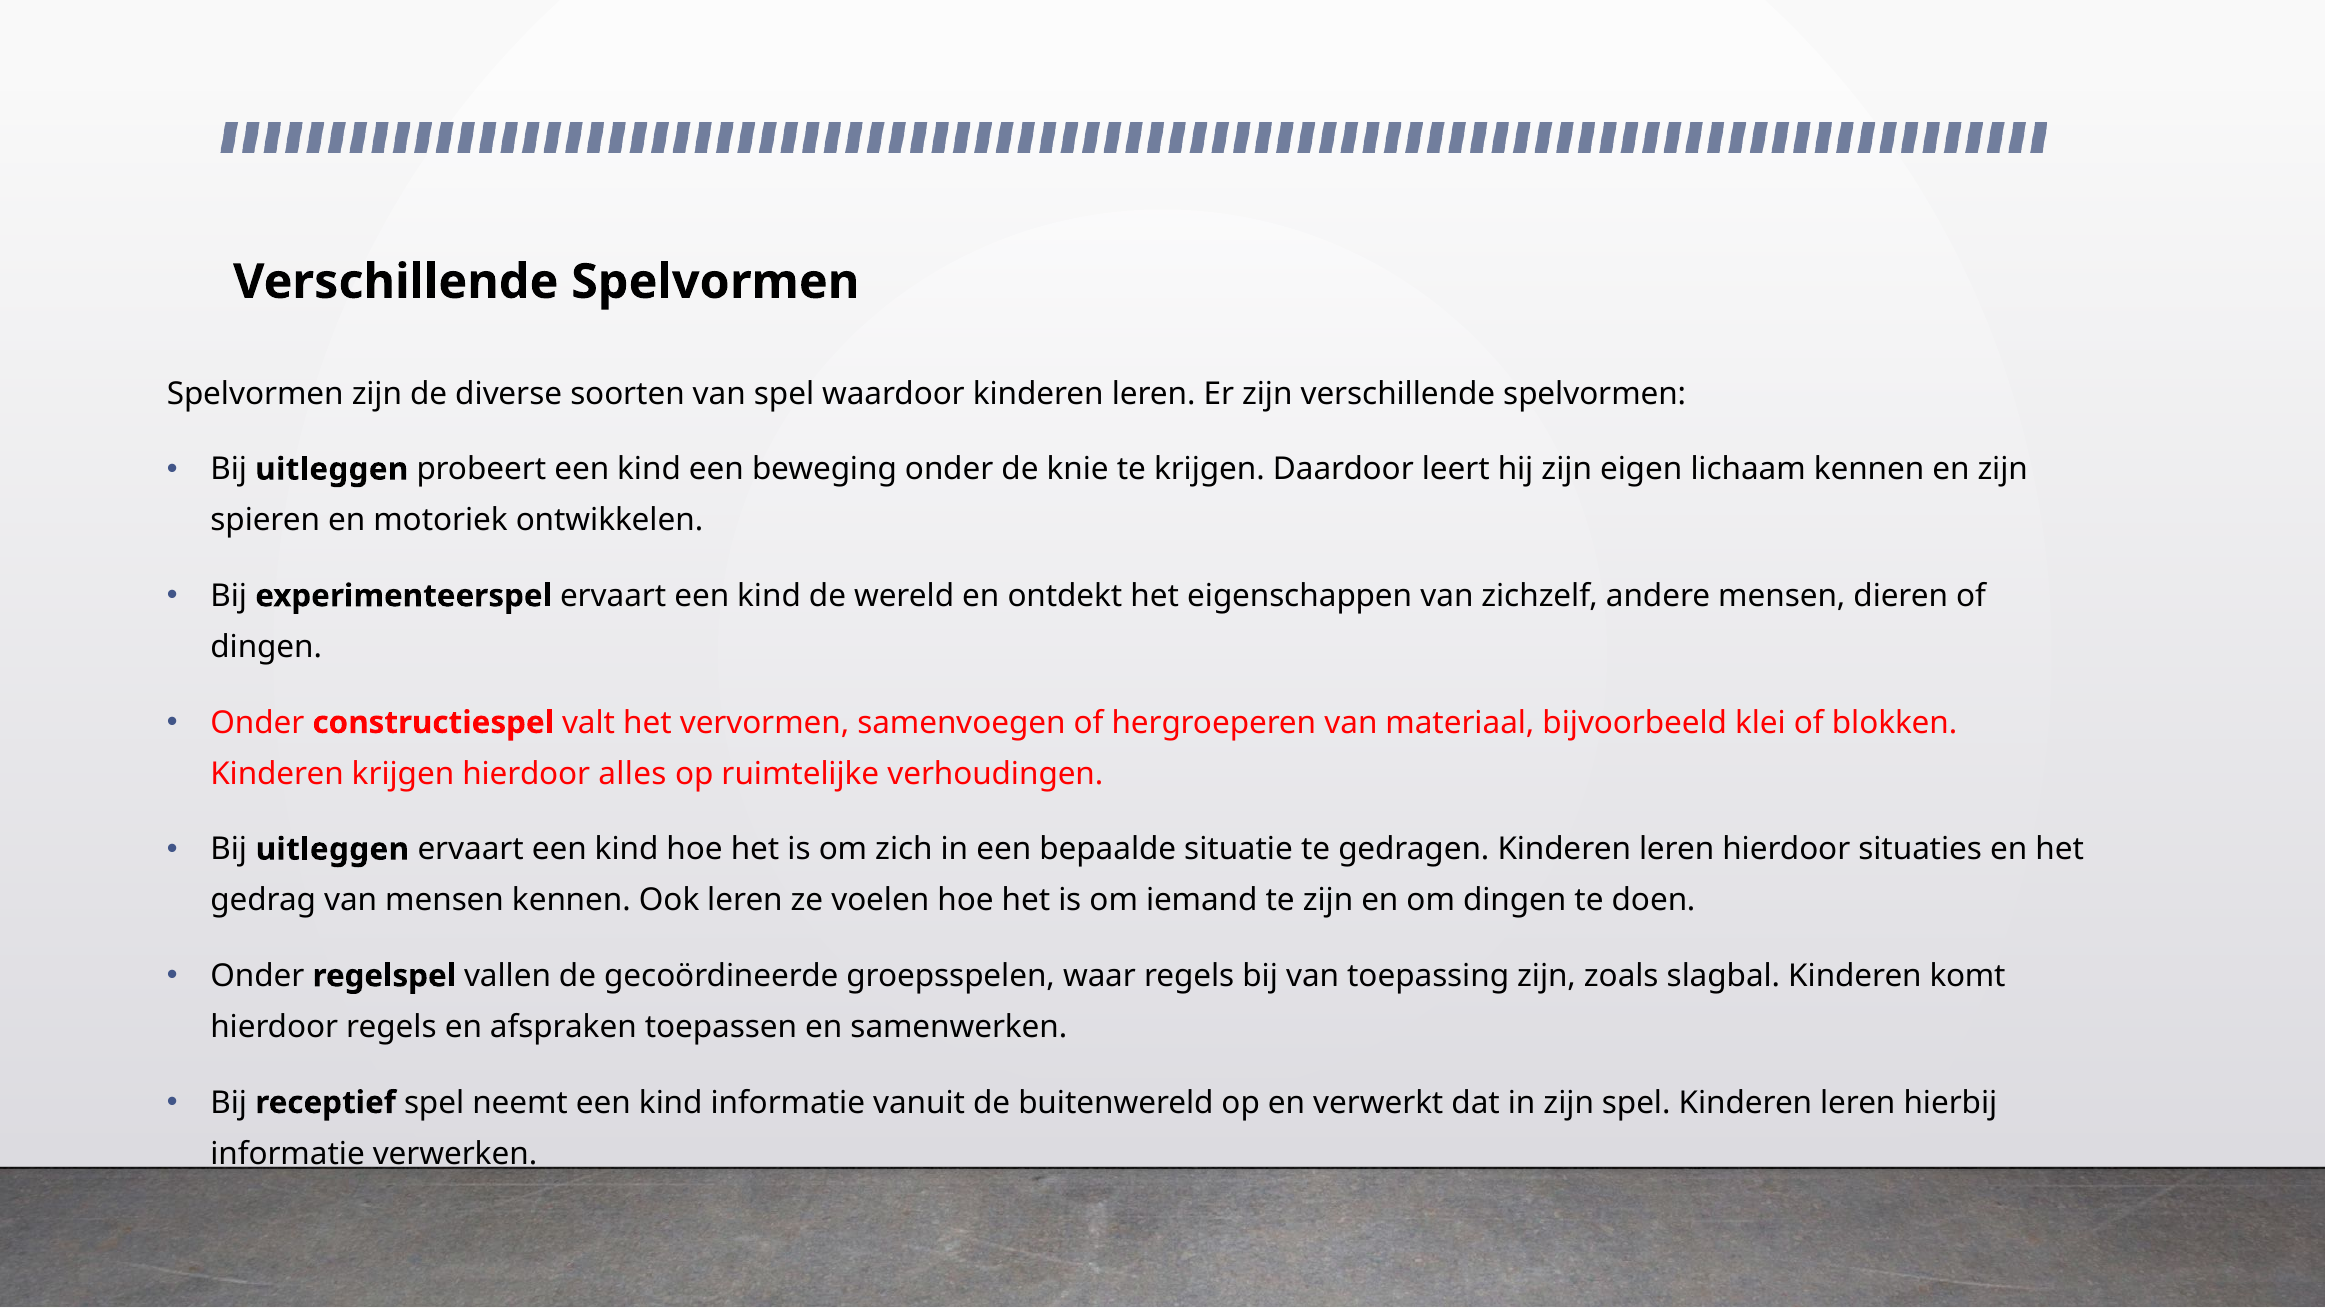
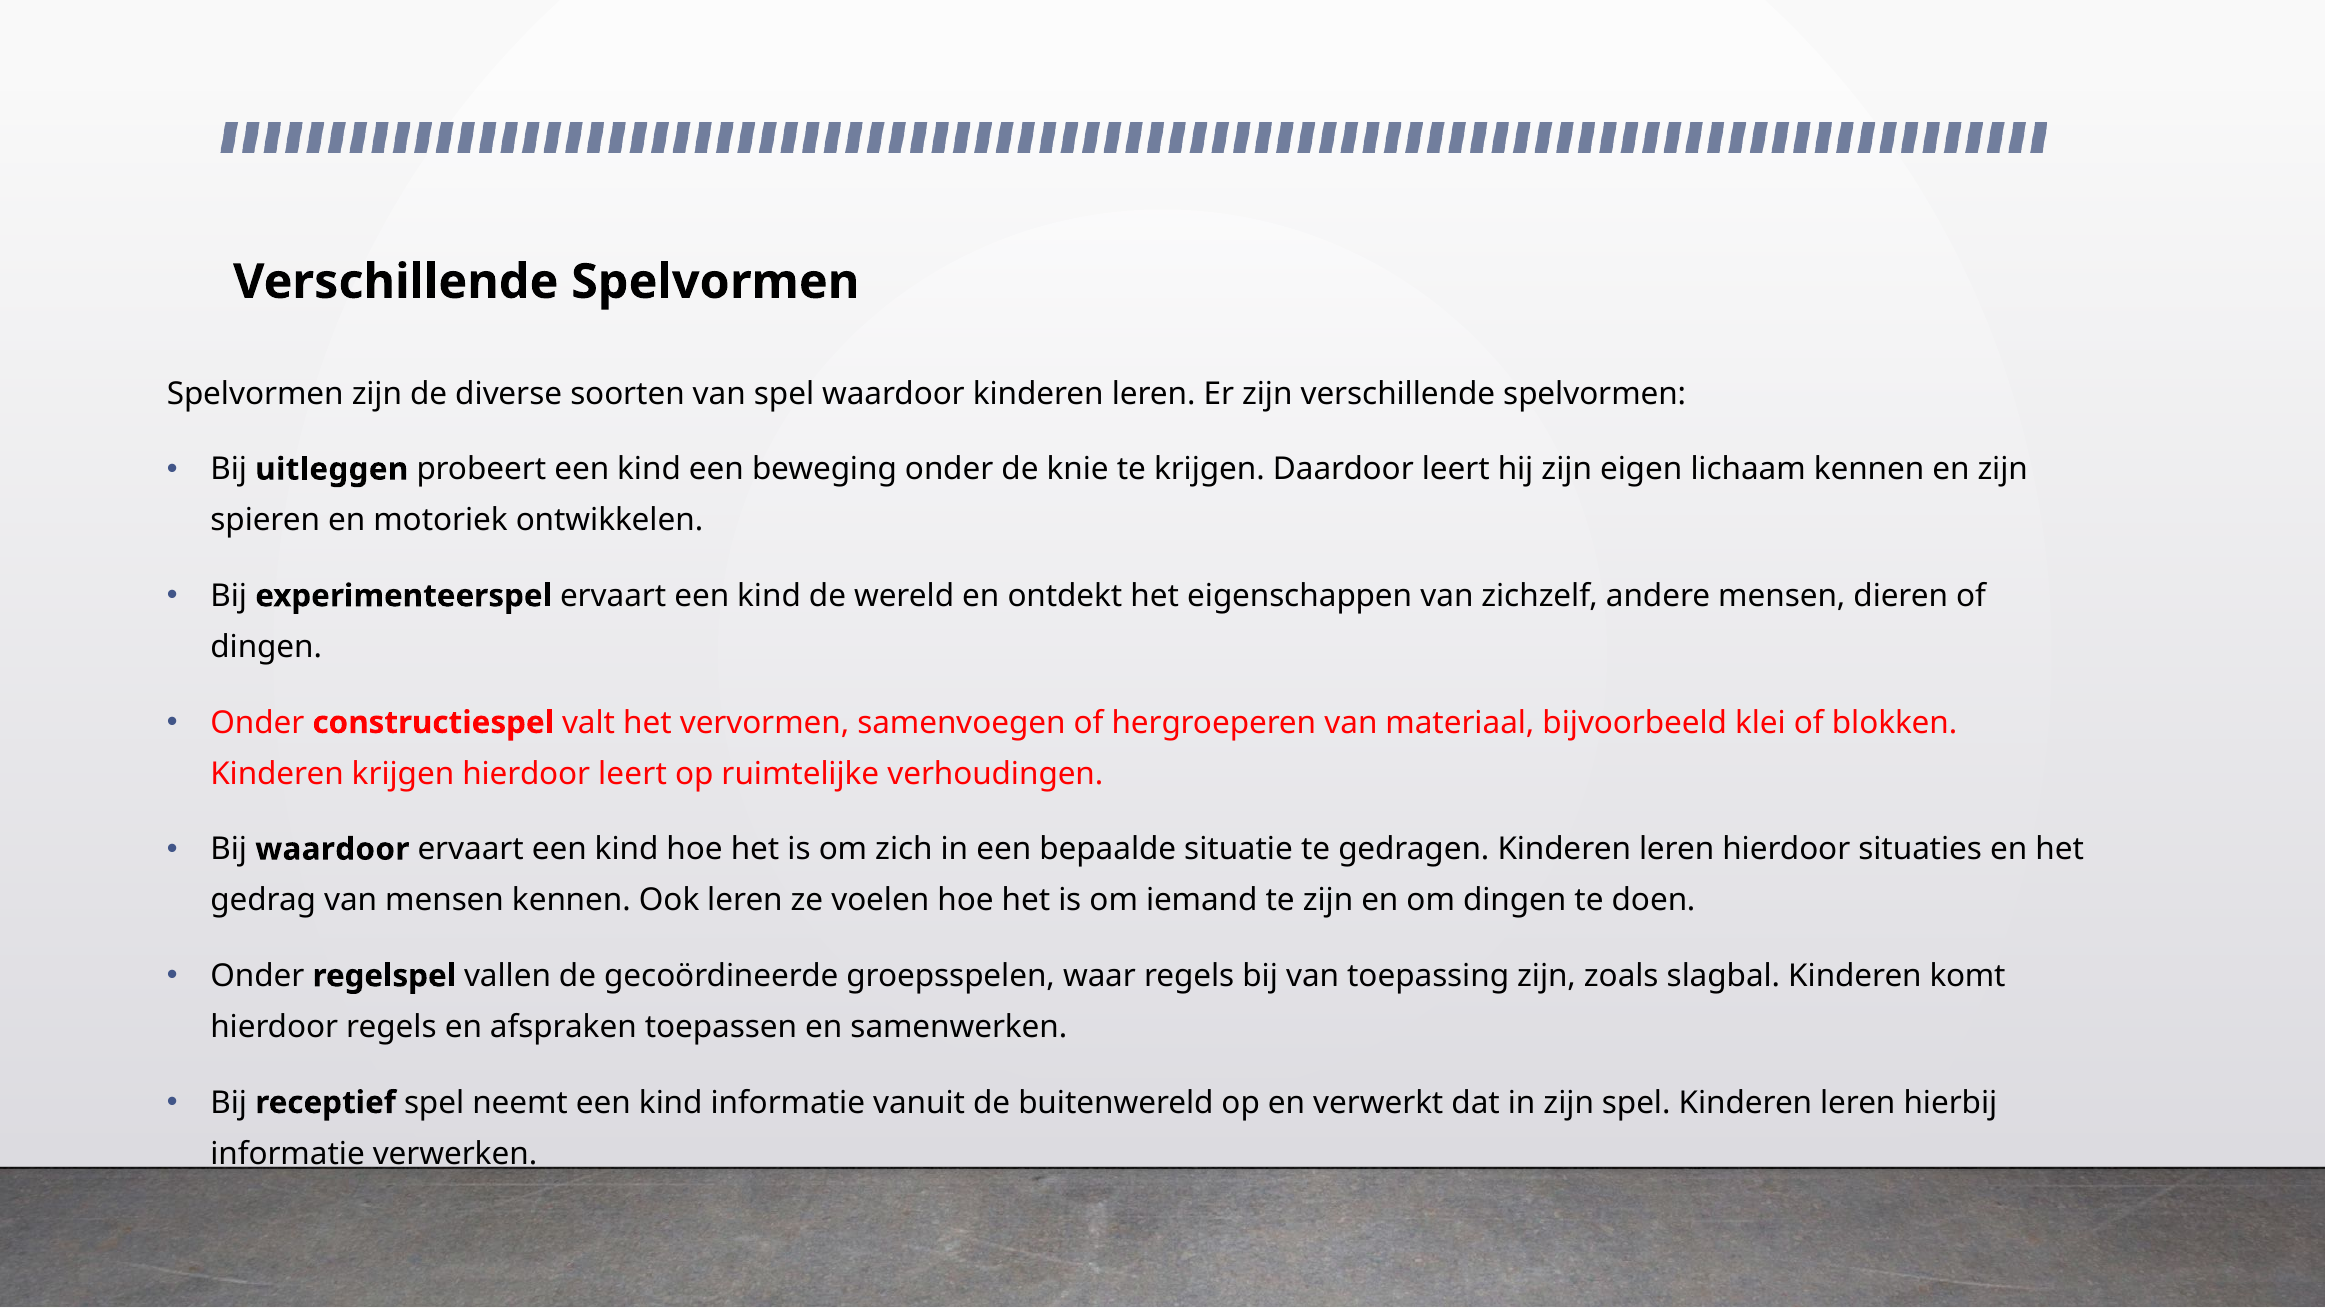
hierdoor alles: alles -> leert
uitleggen at (332, 849): uitleggen -> waardoor
